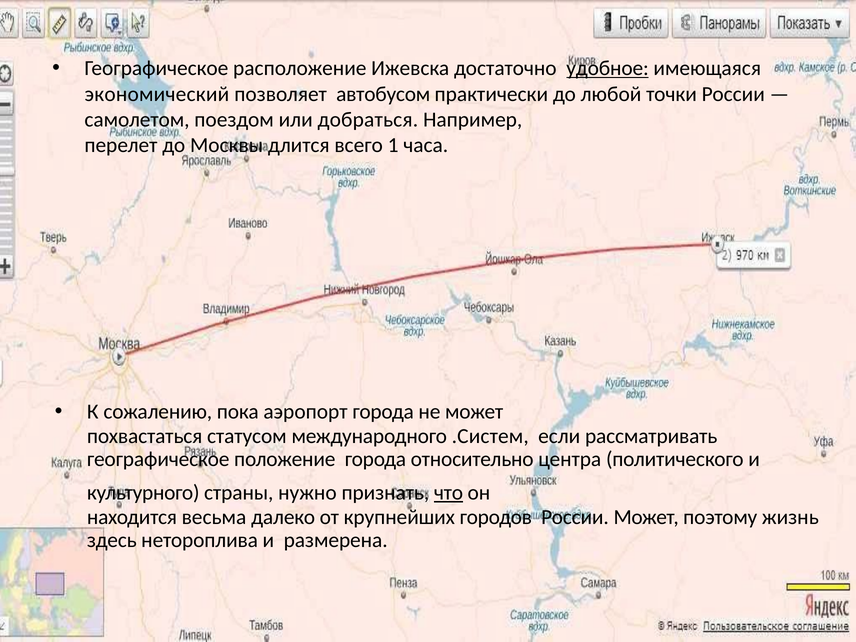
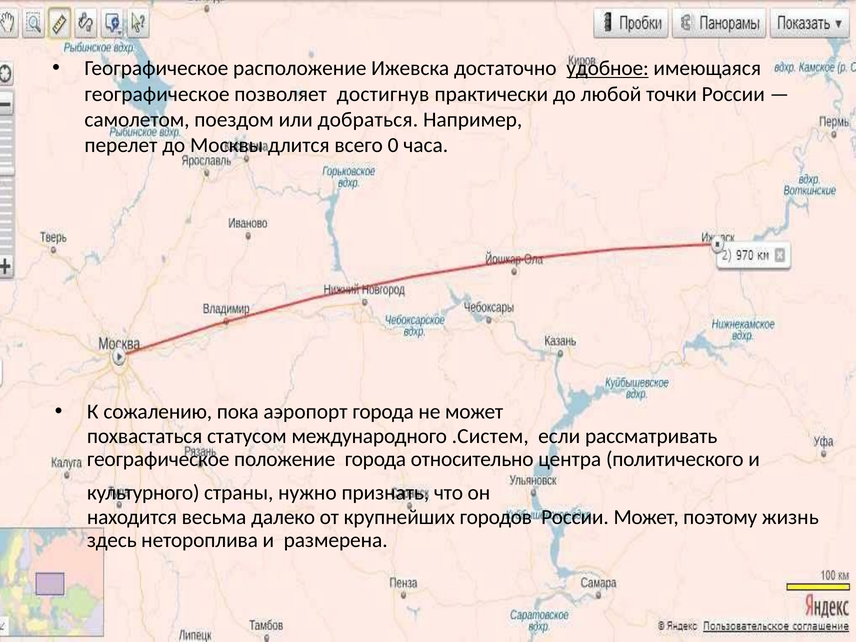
экономический at (157, 94): экономический -> географическое
автобусом: автобусом -> достигнув
1: 1 -> 0
что underline: present -> none
